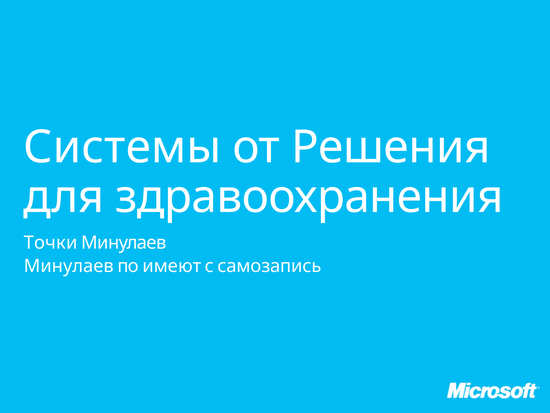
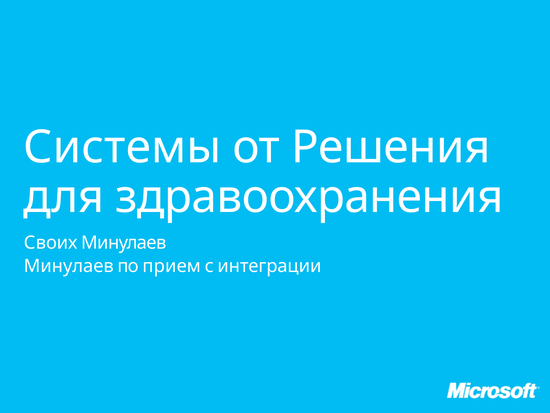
Точки: Точки -> Своих
имеют: имеют -> прием
самозапись: самозапись -> интеграции
